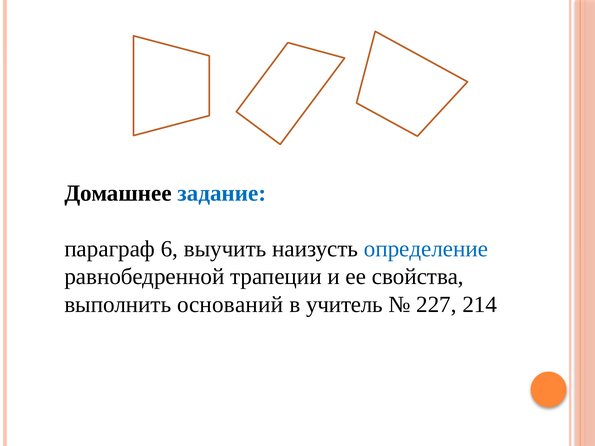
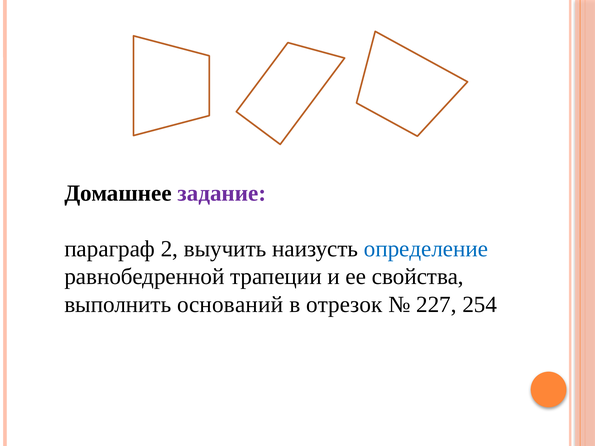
задание colour: blue -> purple
6: 6 -> 2
учитель: учитель -> отрезок
214: 214 -> 254
